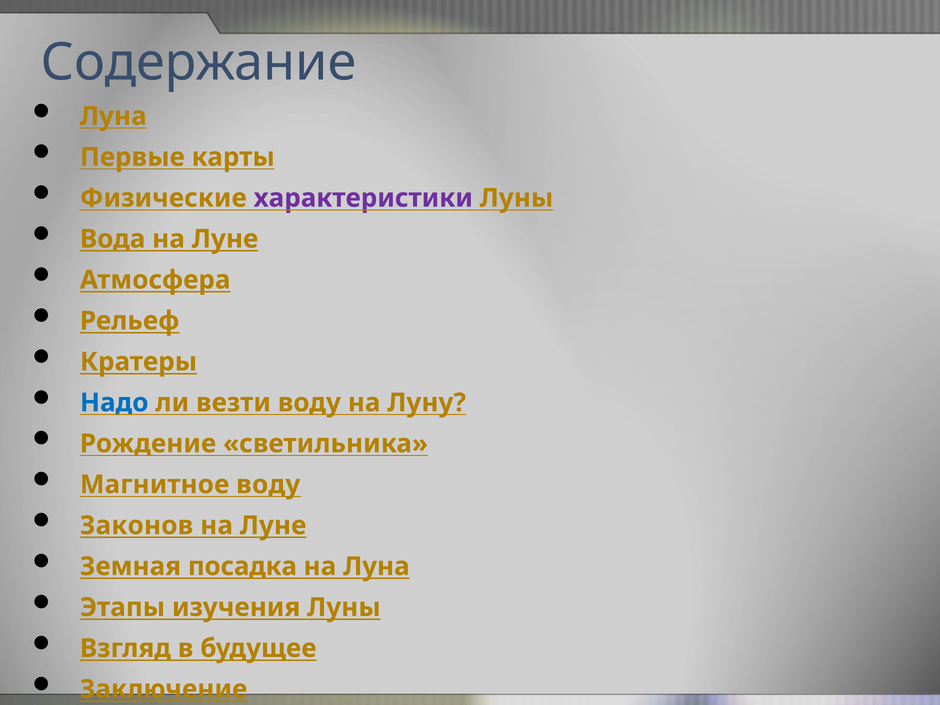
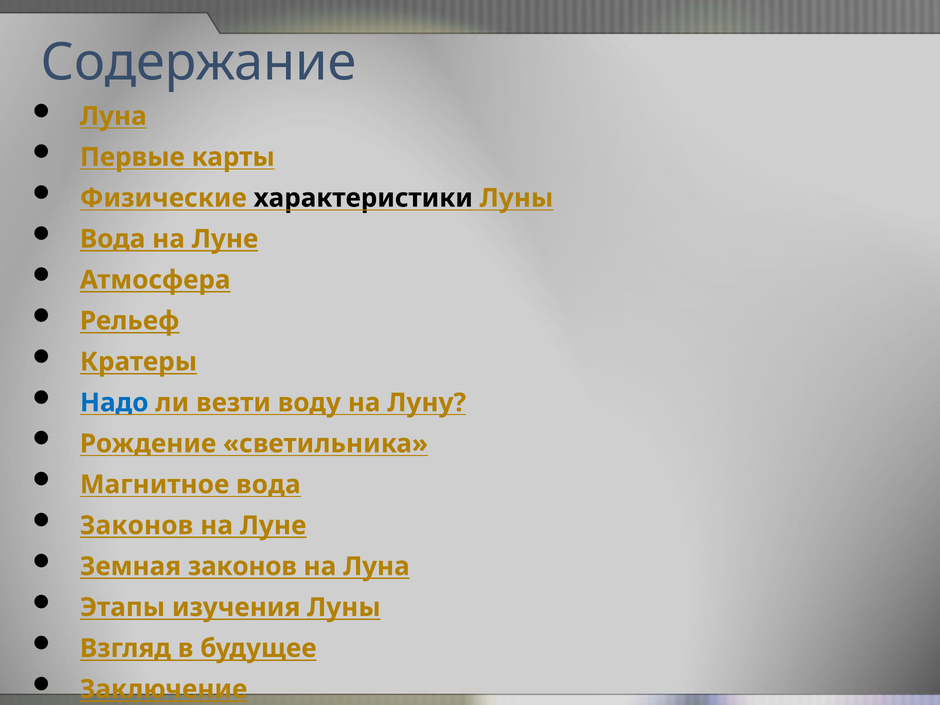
характеристики colour: purple -> black
Магнитное воду: воду -> вода
Земная посадка: посадка -> законов
